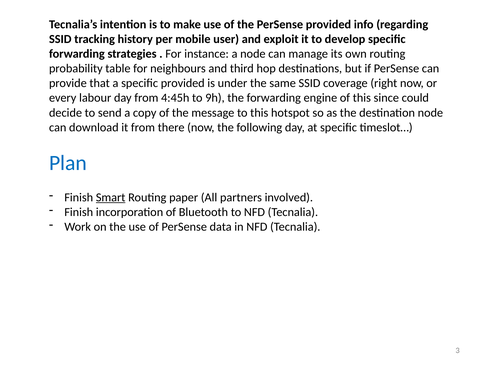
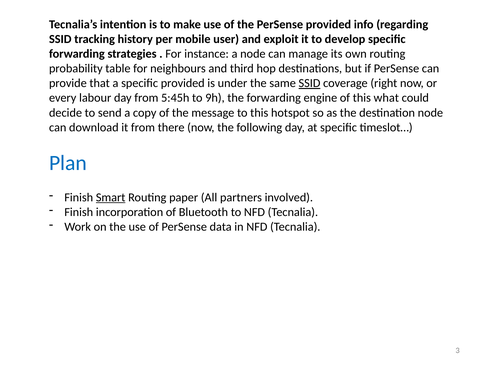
SSID at (309, 83) underline: none -> present
4:45h: 4:45h -> 5:45h
since: since -> what
